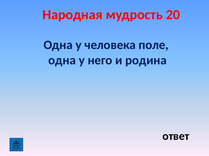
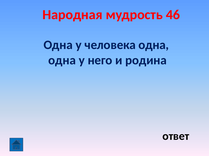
20: 20 -> 46
человека поле: поле -> одна
